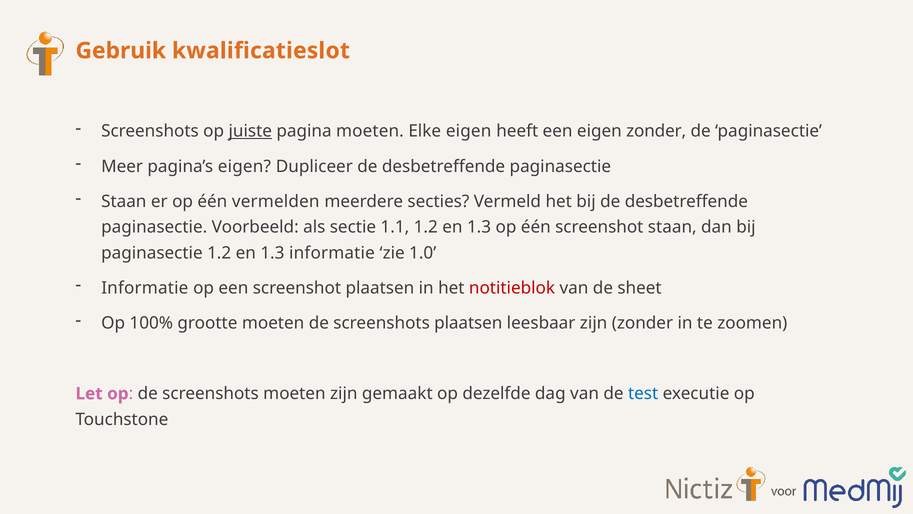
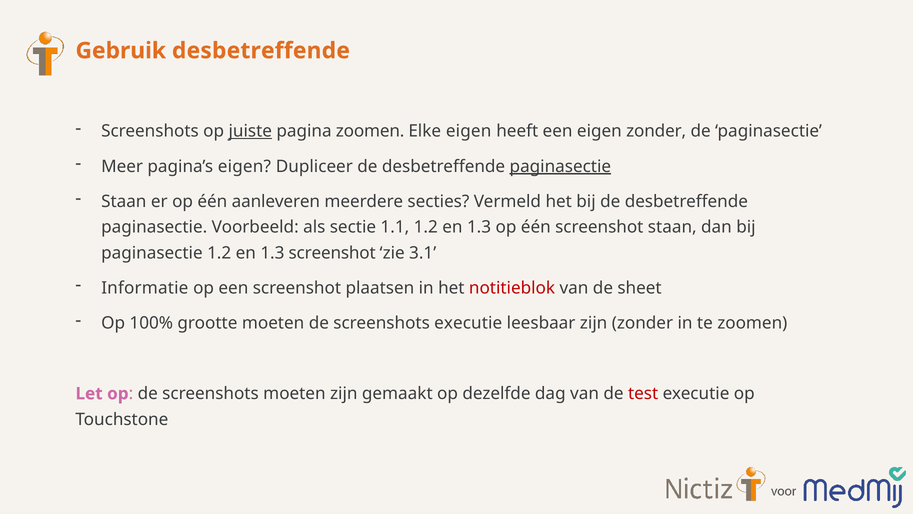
Gebruik kwalificatieslot: kwalificatieslot -> desbetreffende
pagina moeten: moeten -> zoomen
paginasectie at (560, 166) underline: none -> present
vermelden: vermelden -> aanleveren
1.3 informatie: informatie -> screenshot
1.0: 1.0 -> 3.1
screenshots plaatsen: plaatsen -> executie
test colour: blue -> red
